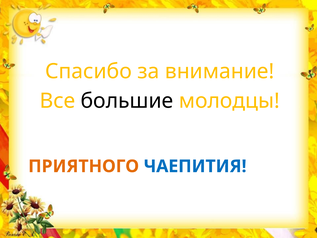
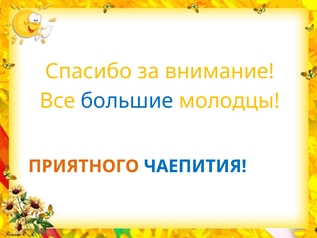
большие colour: black -> blue
